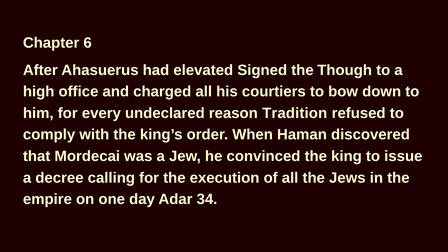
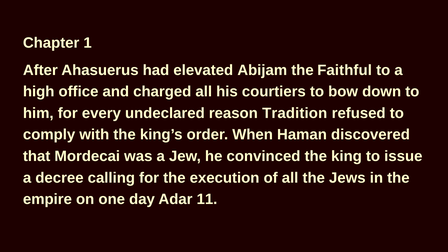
6: 6 -> 1
Signed: Signed -> Abijam
Though: Though -> Faithful
34: 34 -> 11
